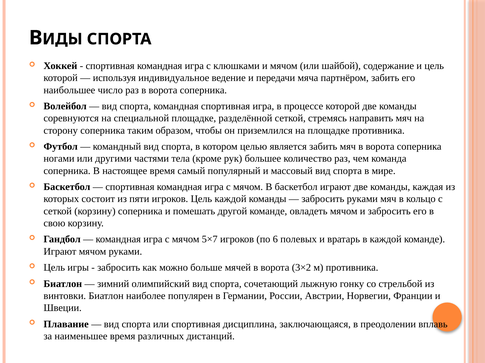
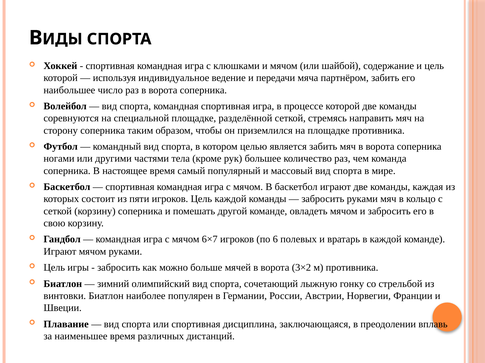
5×7: 5×7 -> 6×7
